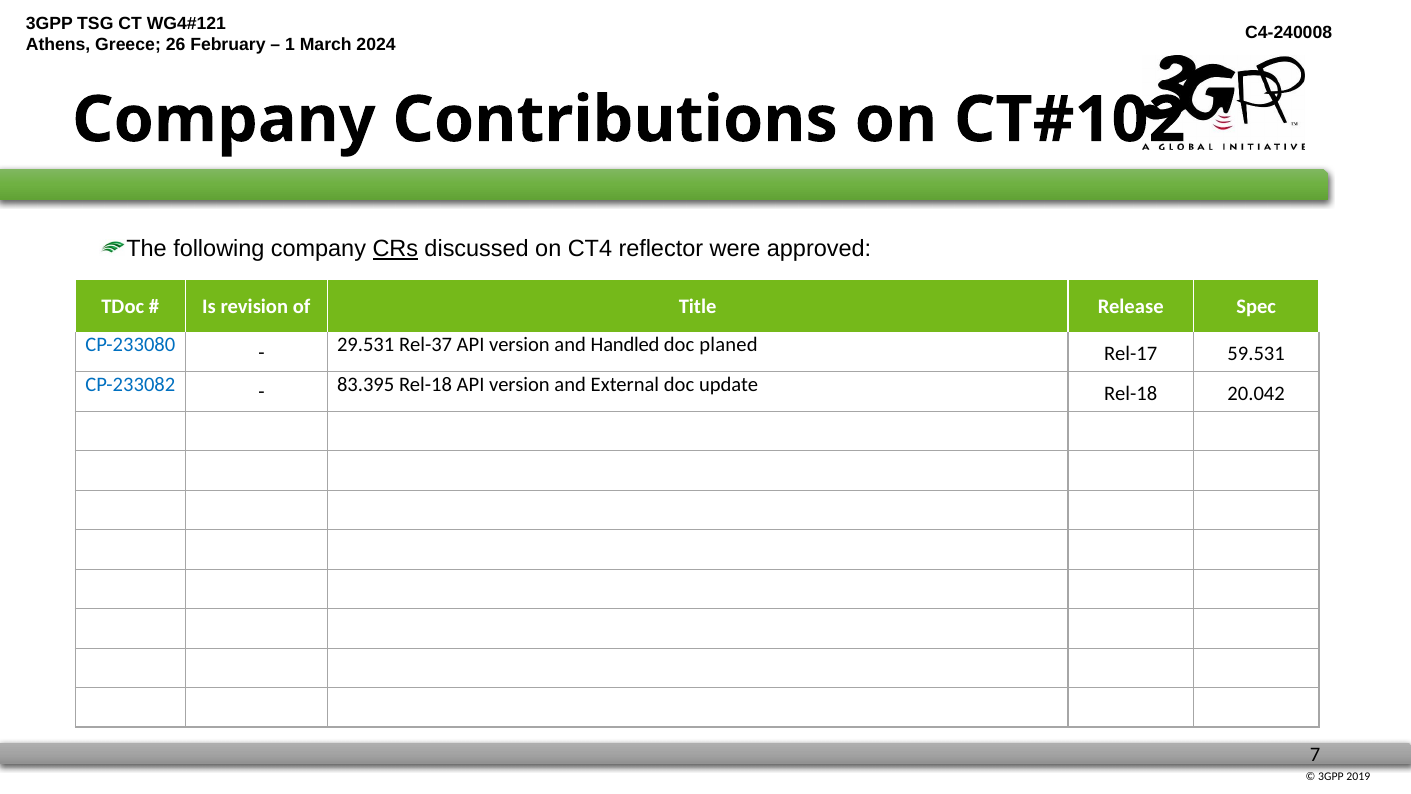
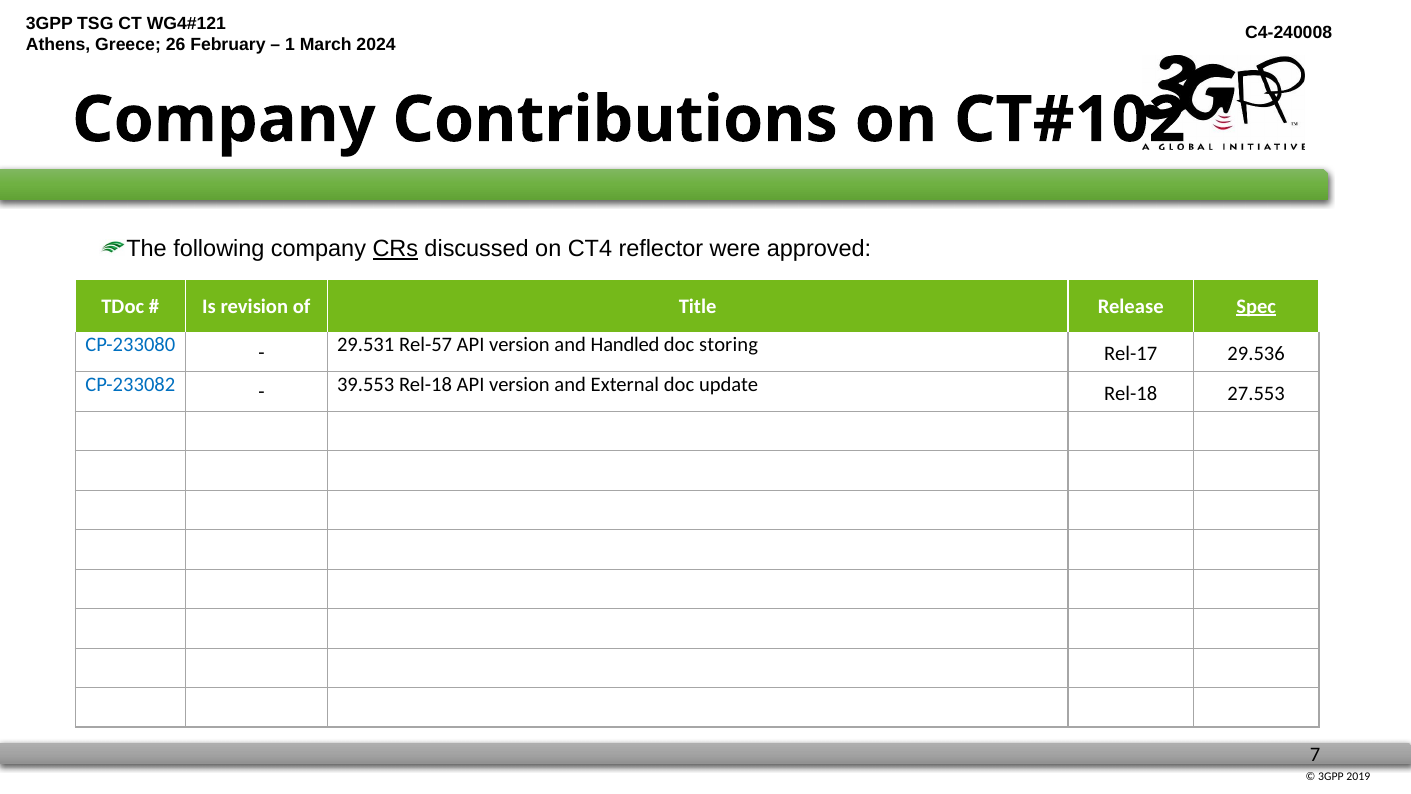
Spec underline: none -> present
Rel-37: Rel-37 -> Rel-57
planed: planed -> storing
59.531: 59.531 -> 29.536
83.395: 83.395 -> 39.553
20.042: 20.042 -> 27.553
